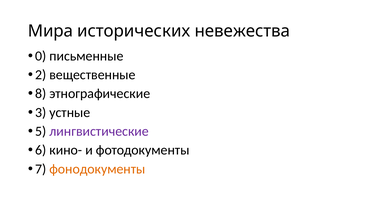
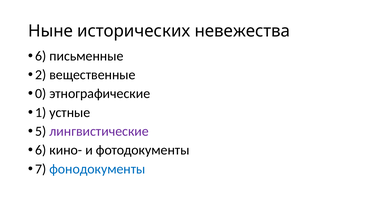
Мира: Мира -> Ныне
0 at (41, 56): 0 -> 6
8: 8 -> 0
3: 3 -> 1
фонодокументы colour: orange -> blue
